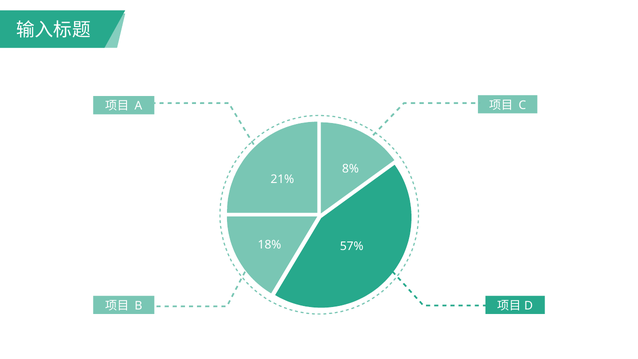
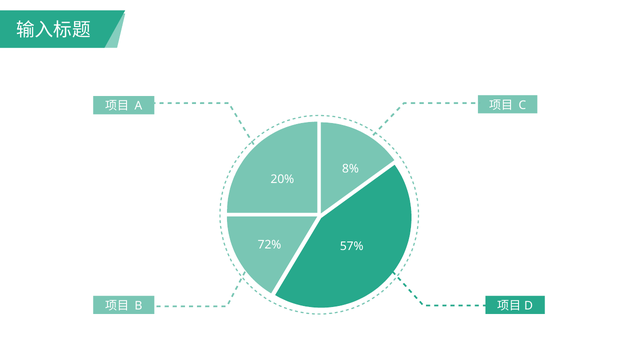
21%: 21% -> 20%
18%: 18% -> 72%
